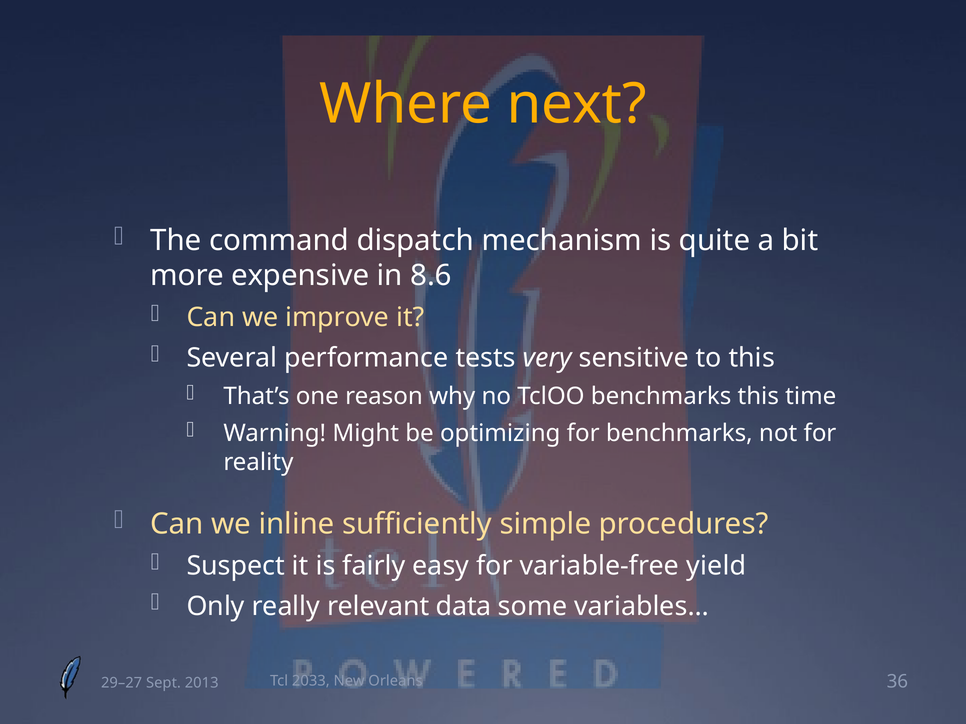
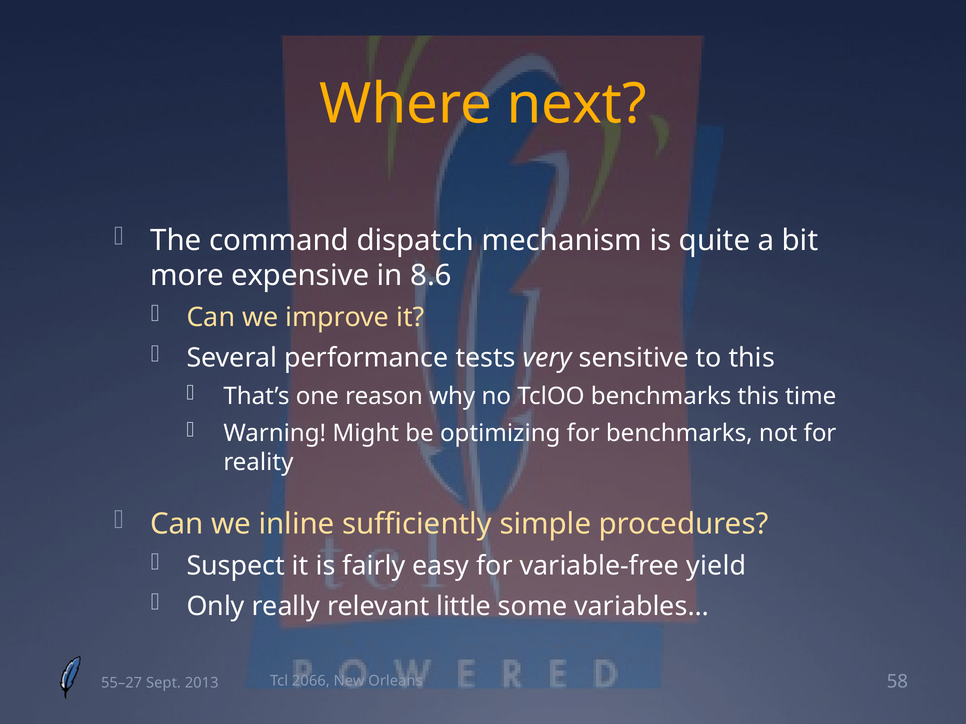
data: data -> little
2033: 2033 -> 2066
36: 36 -> 58
29–27: 29–27 -> 55–27
